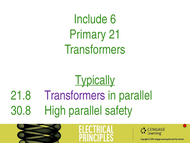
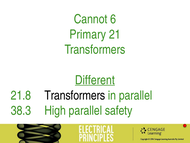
Include: Include -> Cannot
Typically: Typically -> Different
Transformers at (75, 95) colour: purple -> black
30.8: 30.8 -> 38.3
